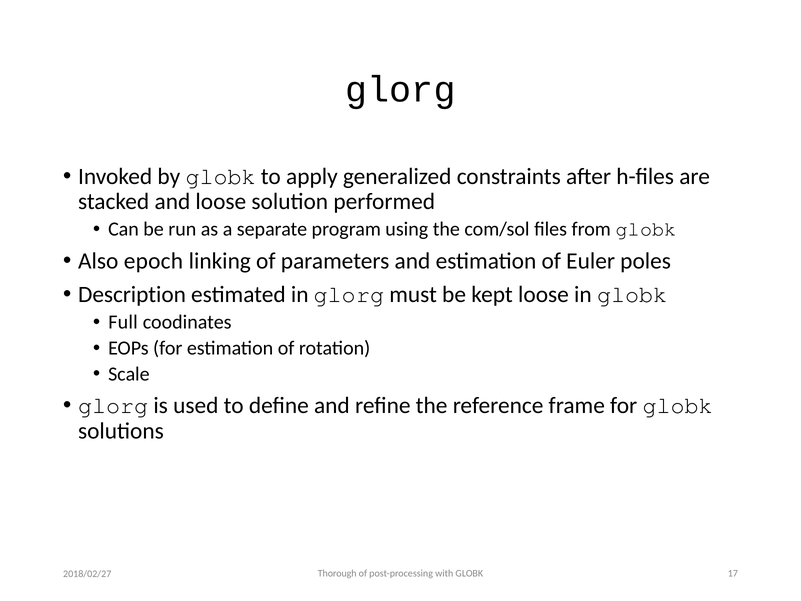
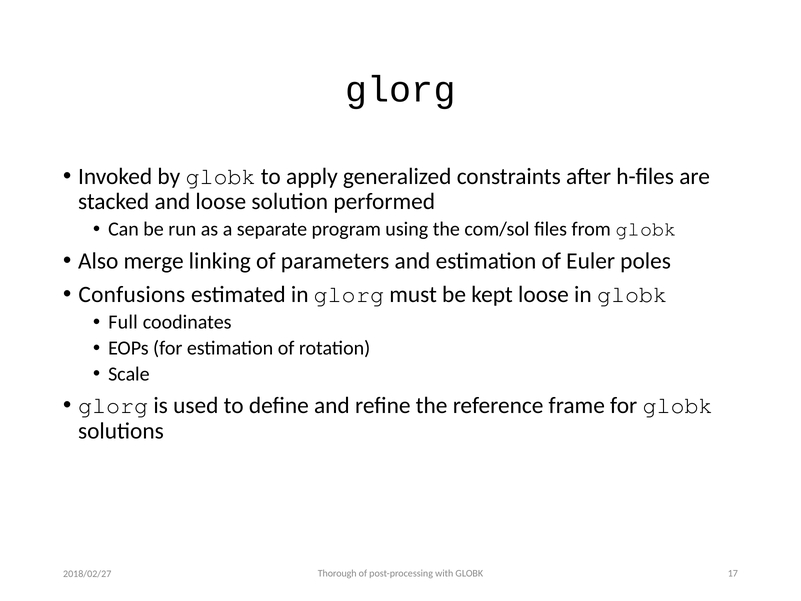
epoch: epoch -> merge
Description: Description -> Confusions
